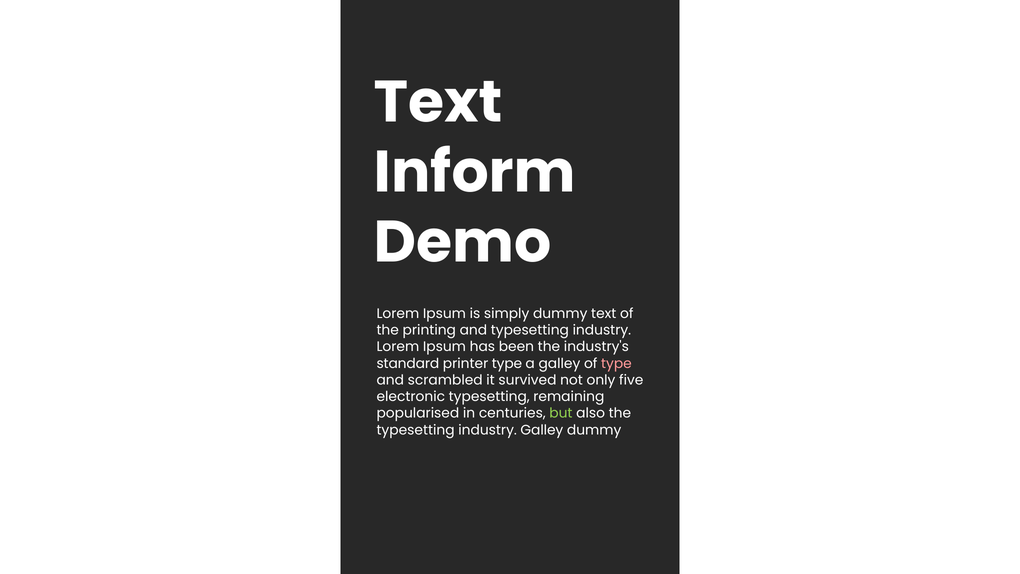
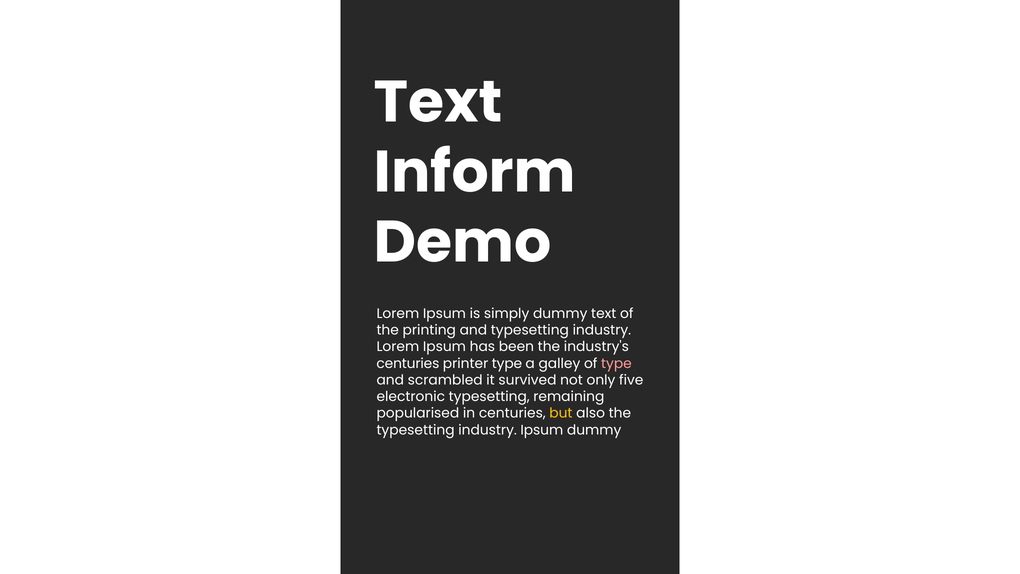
standard at (408, 363): standard -> centuries
but colour: light green -> yellow
industry Galley: Galley -> Ipsum
